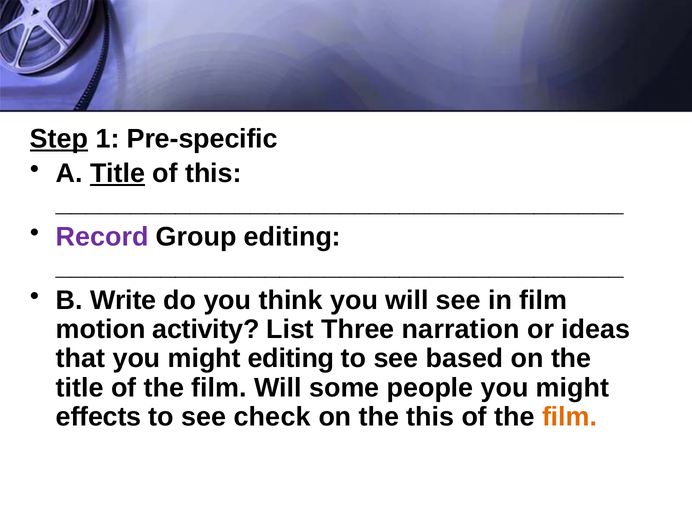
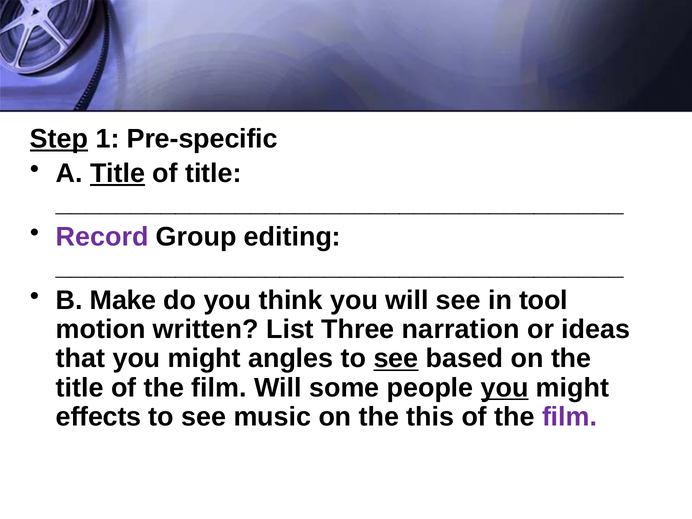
of this: this -> title
Write: Write -> Make
in film: film -> tool
activity: activity -> written
might editing: editing -> angles
see at (396, 359) underline: none -> present
you at (505, 388) underline: none -> present
check: check -> music
film at (570, 417) colour: orange -> purple
